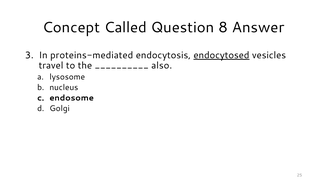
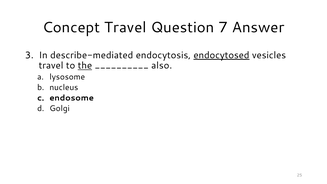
Concept Called: Called -> Travel
8: 8 -> 7
proteins-mediated: proteins-mediated -> describe-mediated
the underline: none -> present
